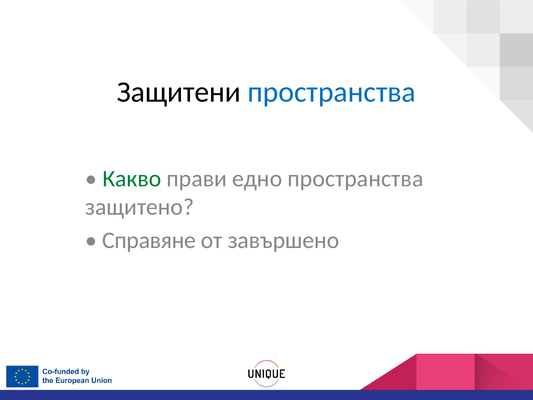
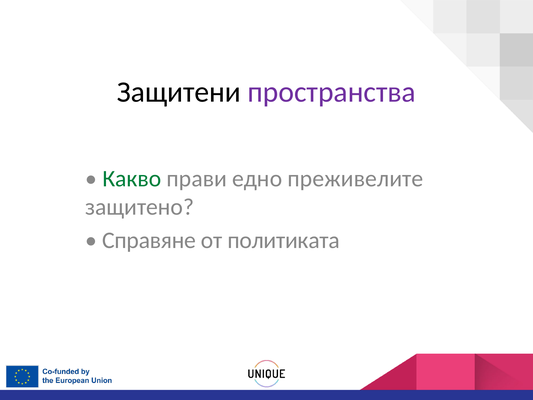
пространства at (332, 92) colour: blue -> purple
едно пространства: пространства -> преживелите
завършено: завършено -> политиката
